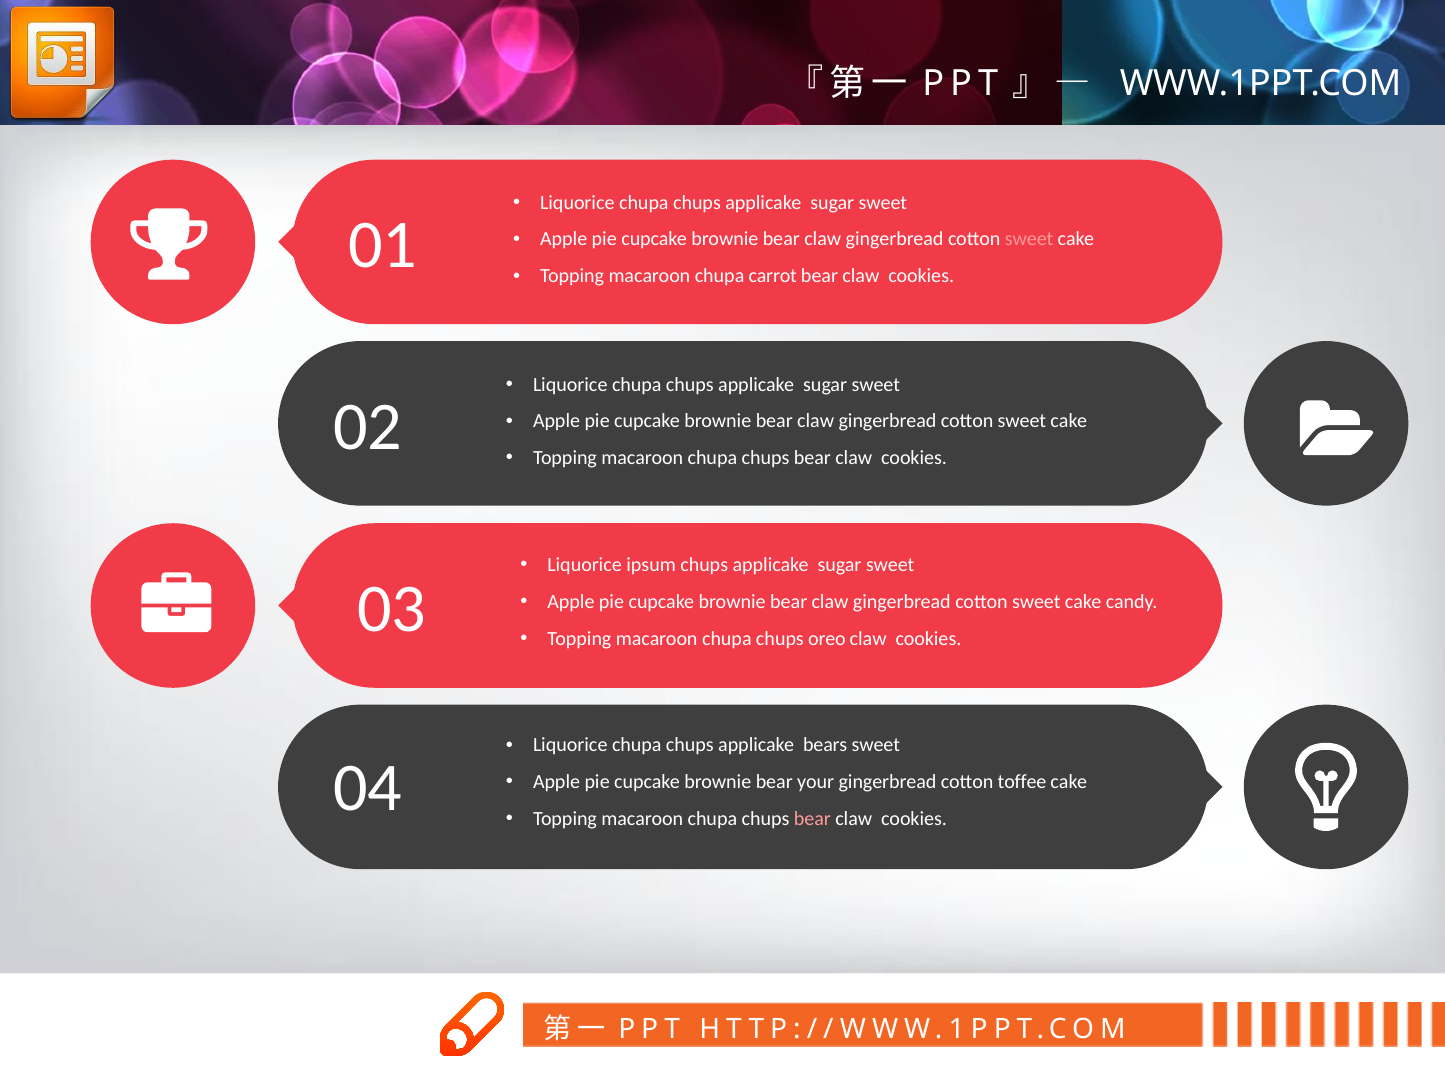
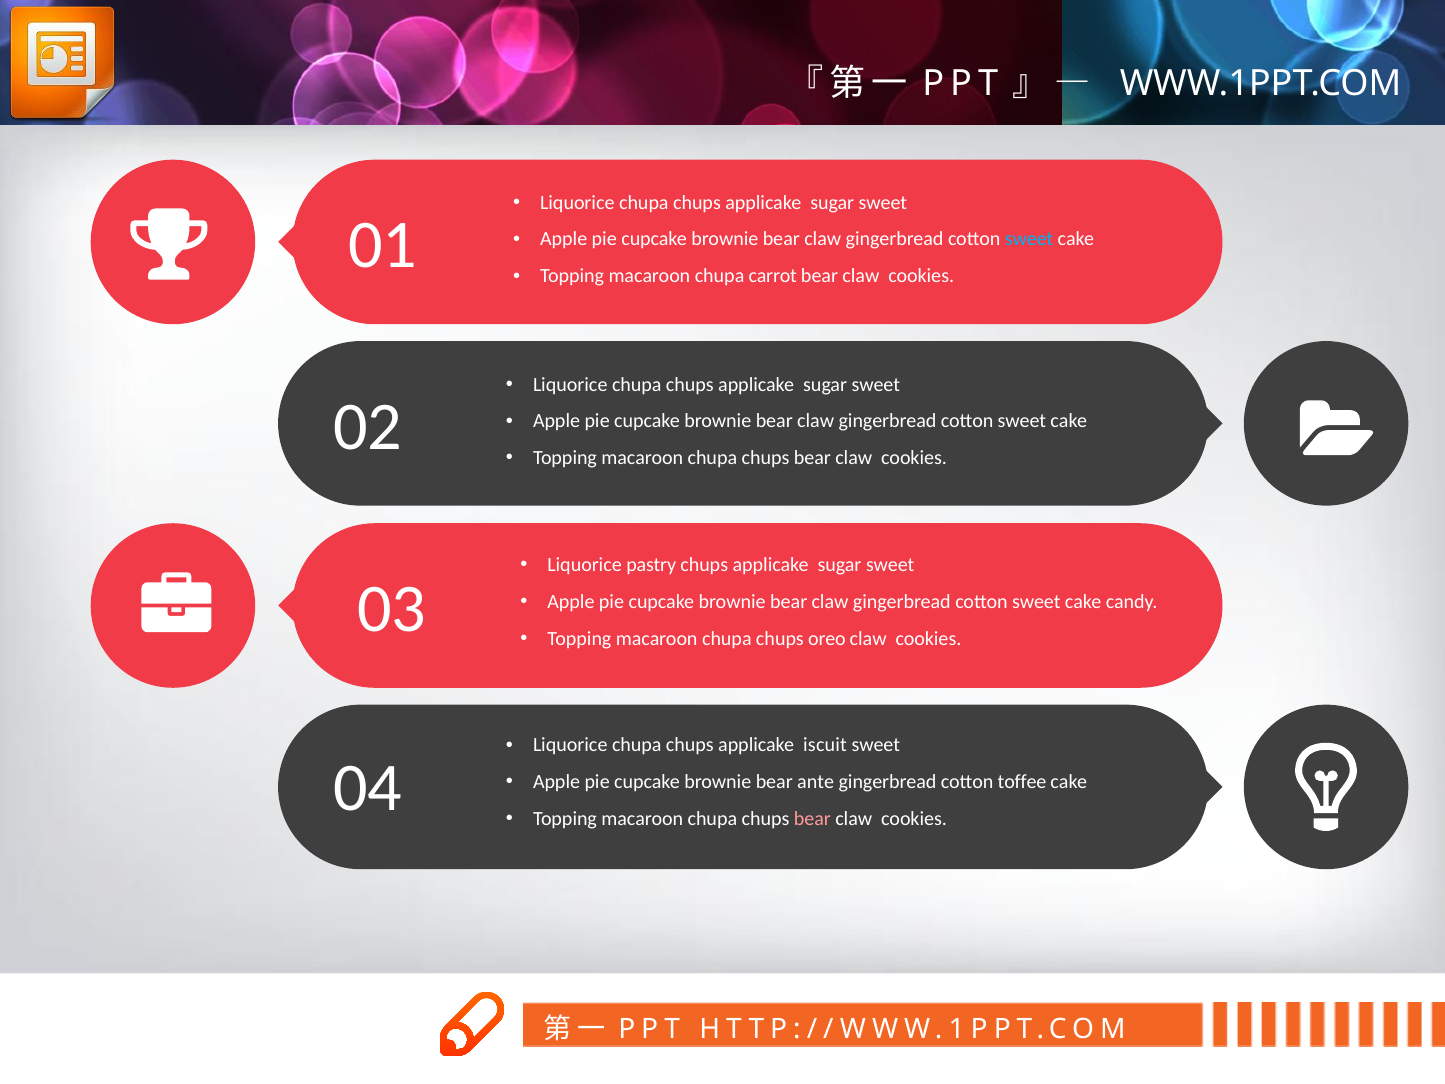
sweet at (1029, 239) colour: pink -> light blue
ipsum: ipsum -> pastry
bears: bears -> iscuit
your: your -> ante
